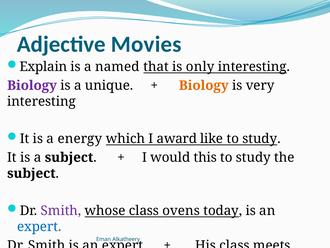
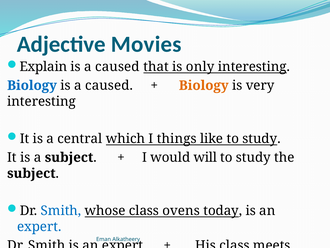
named at (117, 67): named -> caused
Biology at (32, 85) colour: purple -> blue
unique at (109, 85): unique -> caused
energy: energy -> central
award: award -> things
this: this -> will
Smith at (61, 210) colour: purple -> blue
